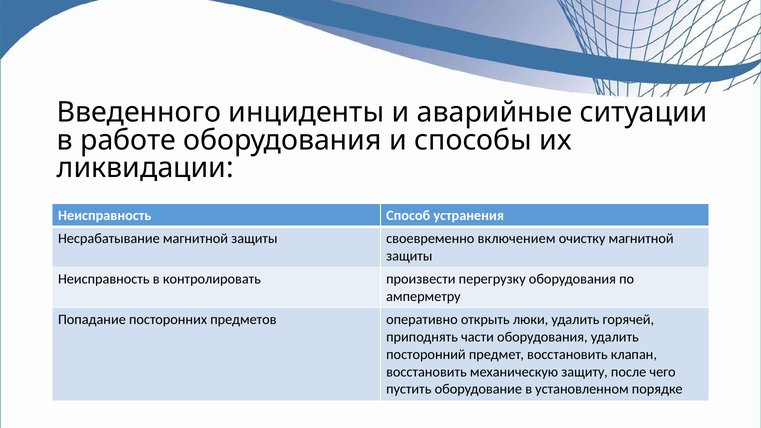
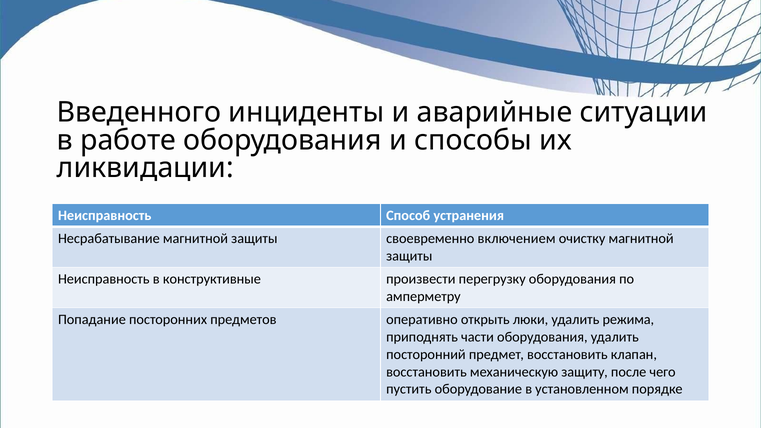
контролировать: контролировать -> конструктивные
горячей: горячей -> режима
